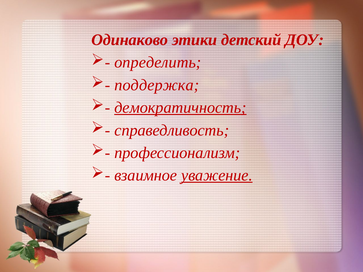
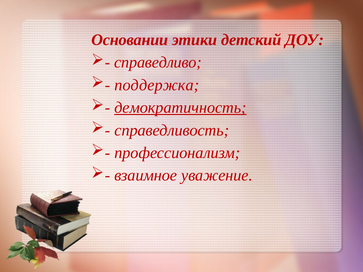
Одинаково: Одинаково -> Основании
определить: определить -> справедливо
уважение underline: present -> none
